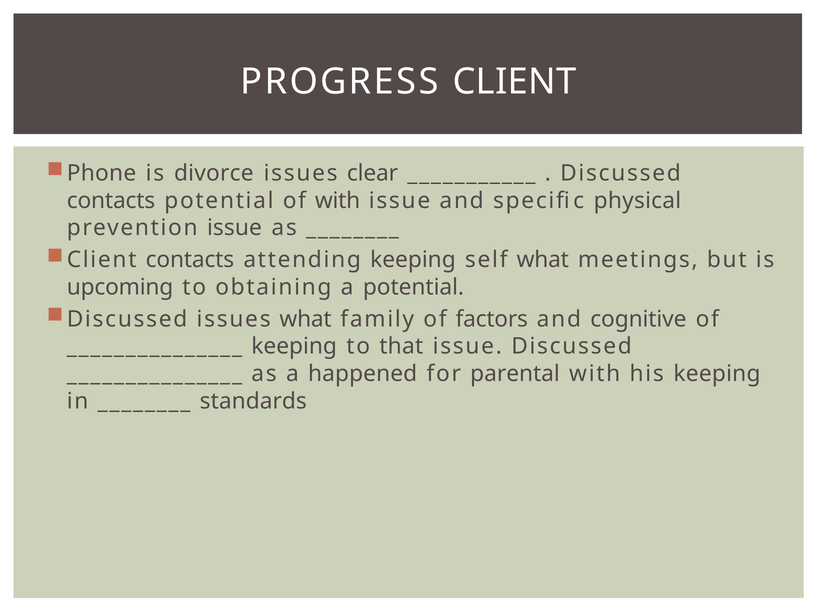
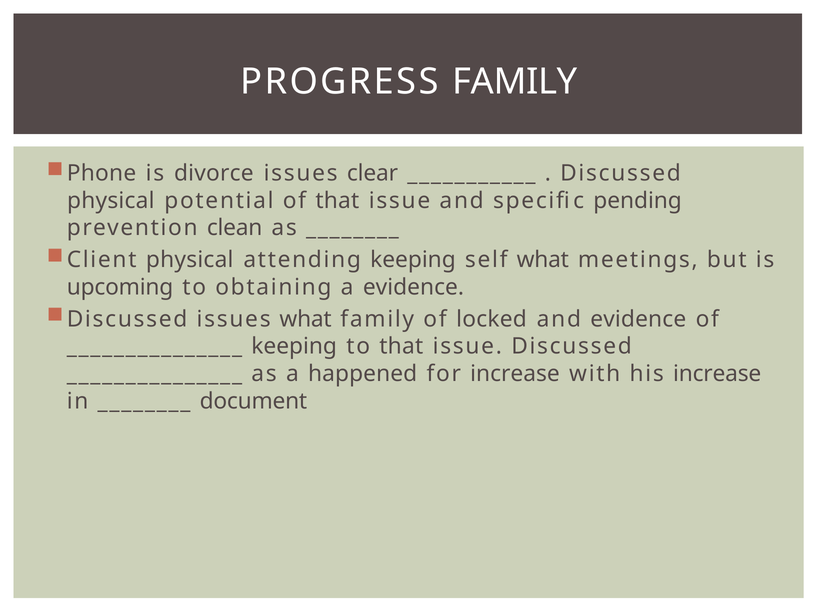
PROGRESS CLIENT: CLIENT -> FAMILY
contacts at (111, 200): contacts -> physical
of with: with -> that
physical: physical -> pending
prevention issue: issue -> clean
Client contacts: contacts -> physical
a potential: potential -> evidence
factors: factors -> locked
and cognitive: cognitive -> evidence
for parental: parental -> increase
his keeping: keeping -> increase
standards: standards -> document
